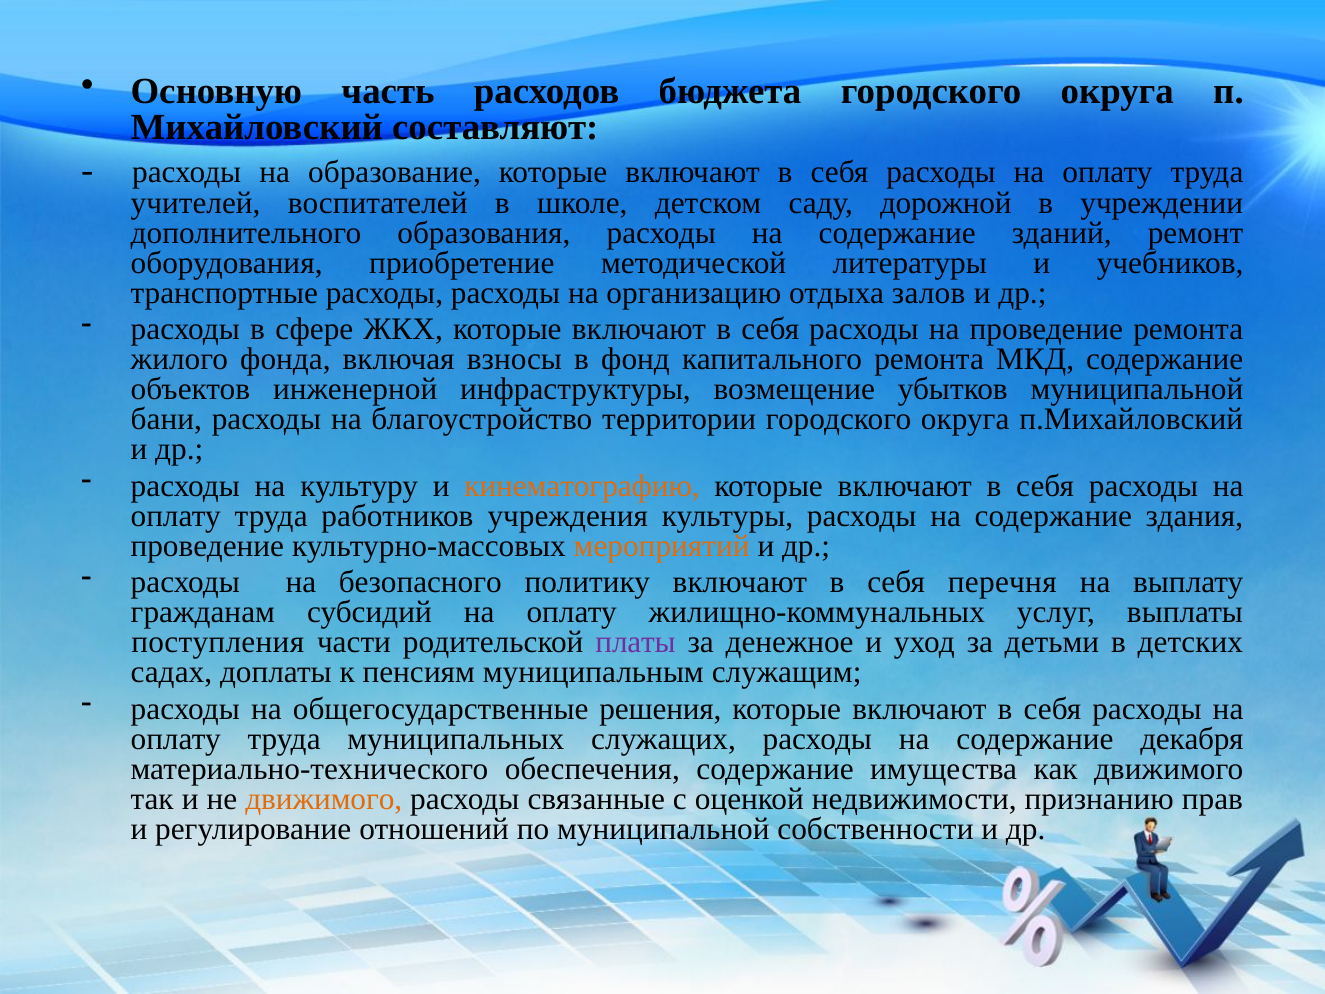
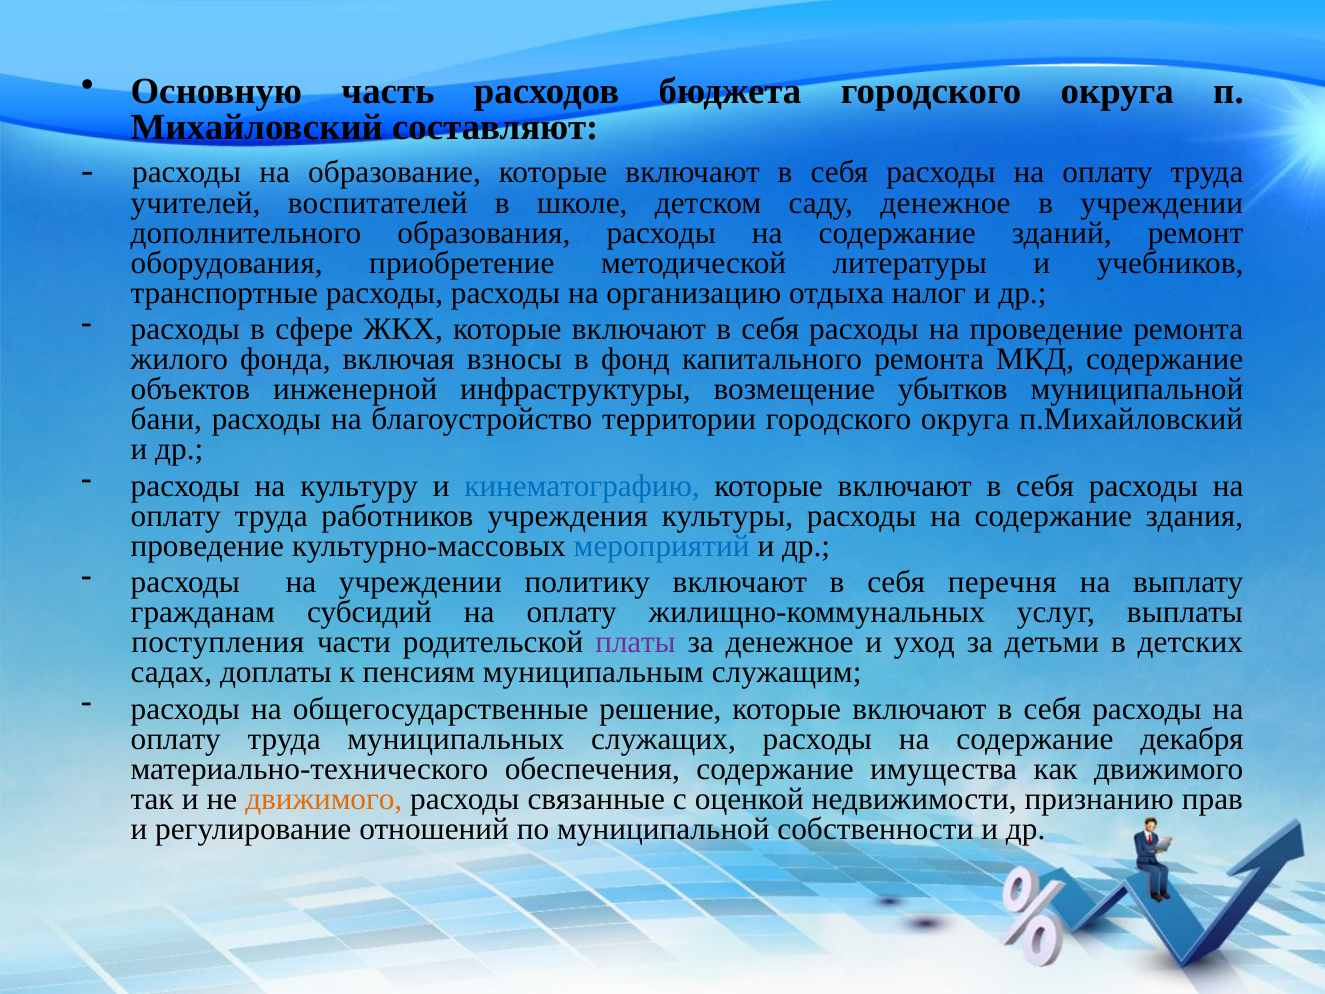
саду дорожной: дорожной -> денежное
залов: залов -> налог
кинематографию colour: orange -> blue
мероприятий colour: orange -> blue
на безопасного: безопасного -> учреждении
решения: решения -> решение
